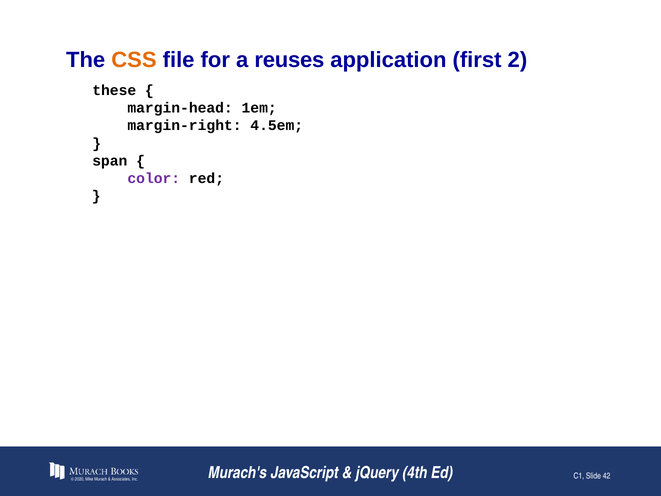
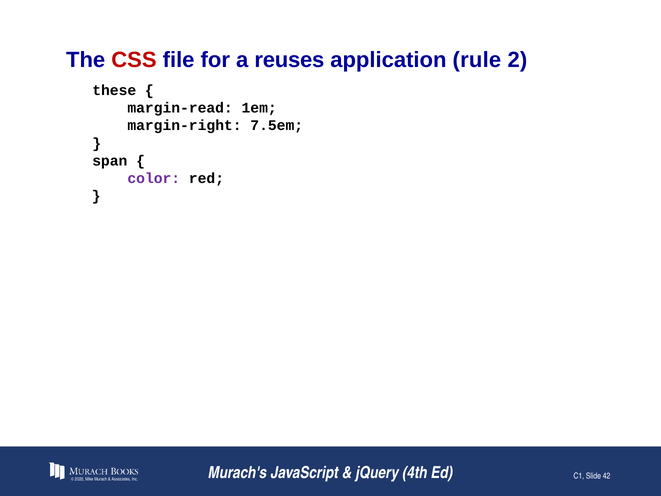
CSS colour: orange -> red
first: first -> rule
margin-head: margin-head -> margin-read
4.5em: 4.5em -> 7.5em
